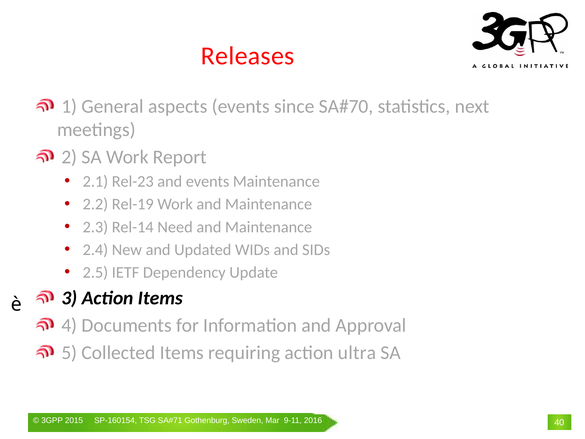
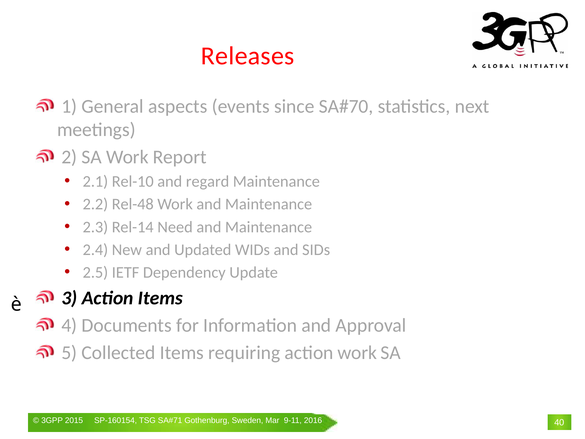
Rel-23: Rel-23 -> Rel-10
and events: events -> regard
Rel-19: Rel-19 -> Rel-48
action ultra: ultra -> work
